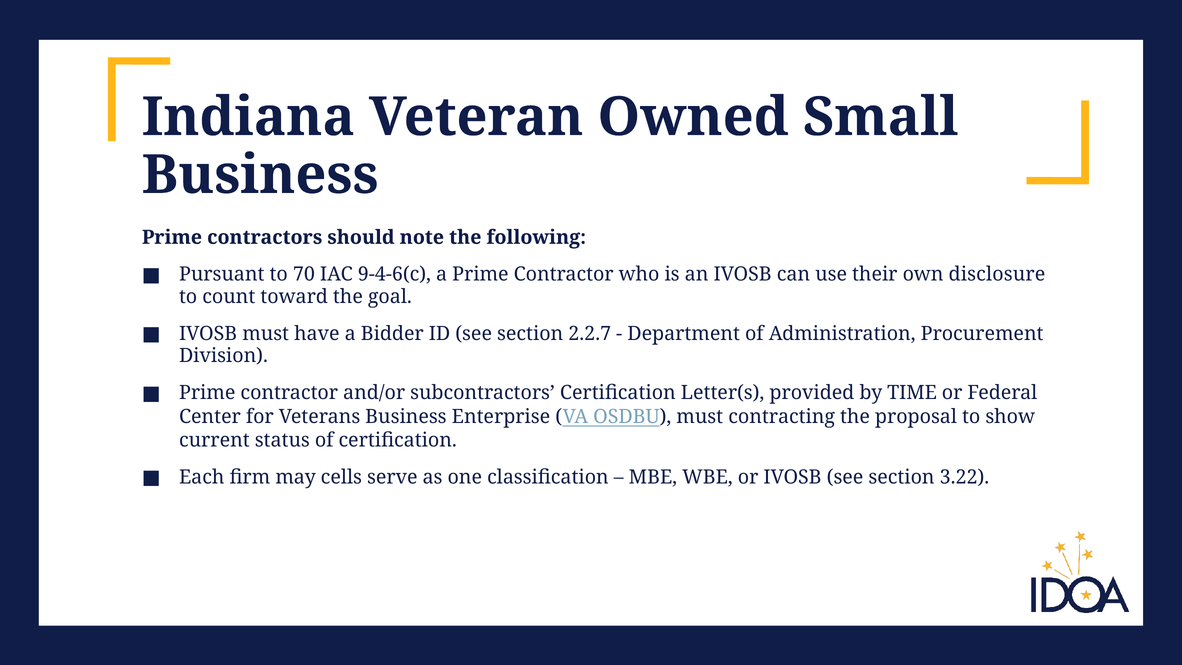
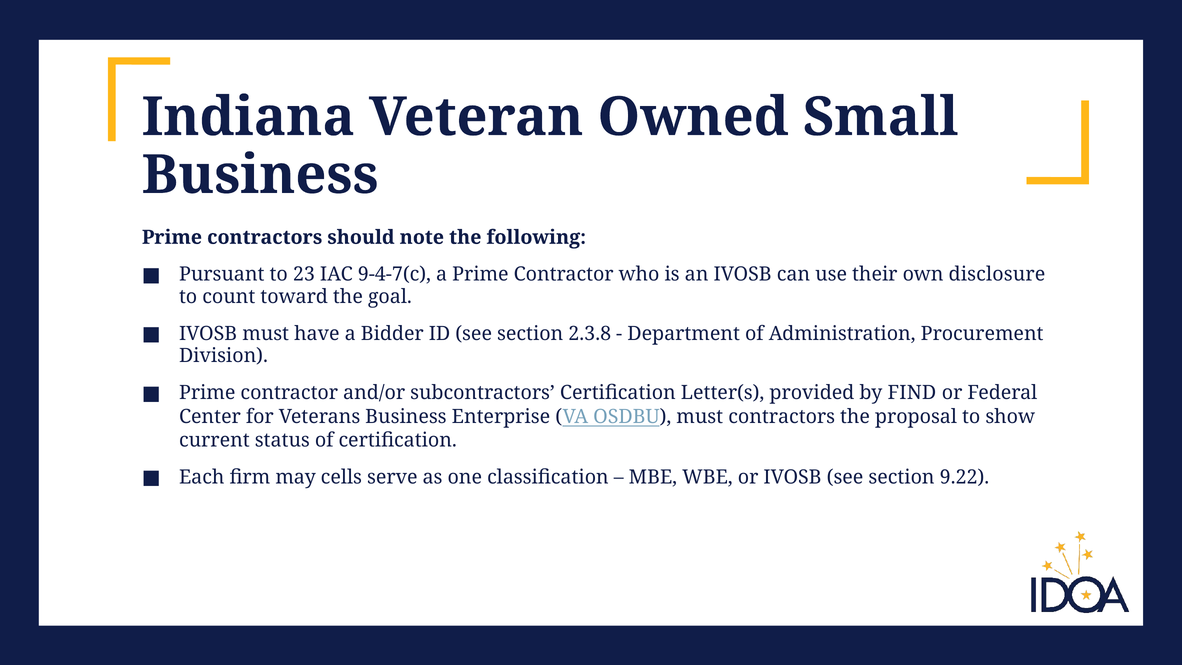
70: 70 -> 23
9-4-6(c: 9-4-6(c -> 9-4-7(c
2.2.7: 2.2.7 -> 2.3.8
TIME: TIME -> FIND
must contracting: contracting -> contractors
3.22: 3.22 -> 9.22
